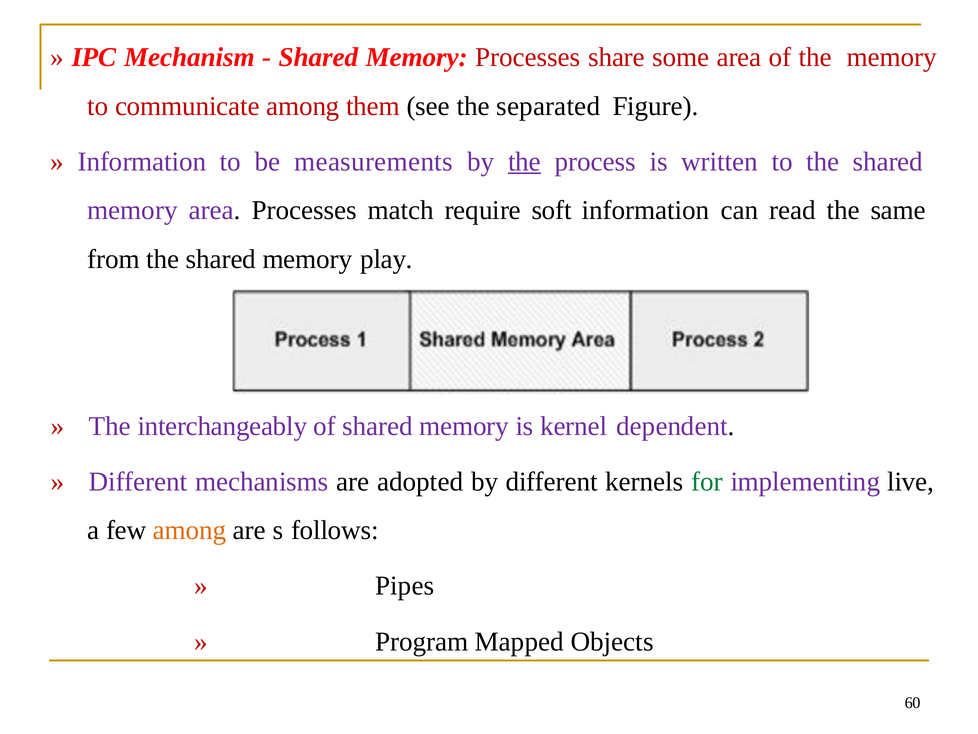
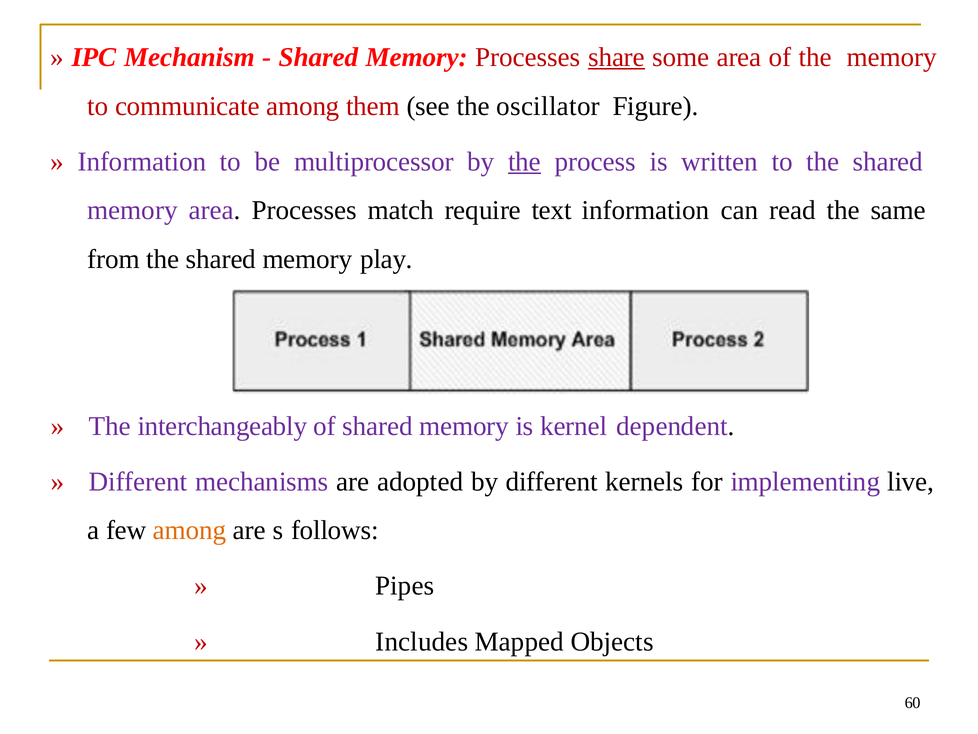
share underline: none -> present
separated: separated -> oscillator
measurements: measurements -> multiprocessor
soft: soft -> text
for colour: green -> black
Program: Program -> Includes
